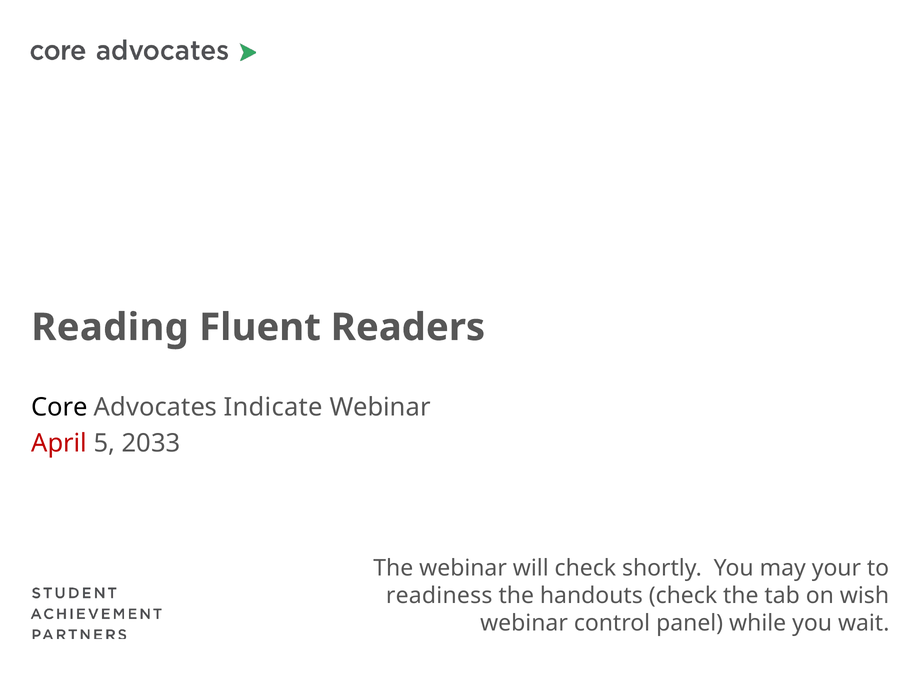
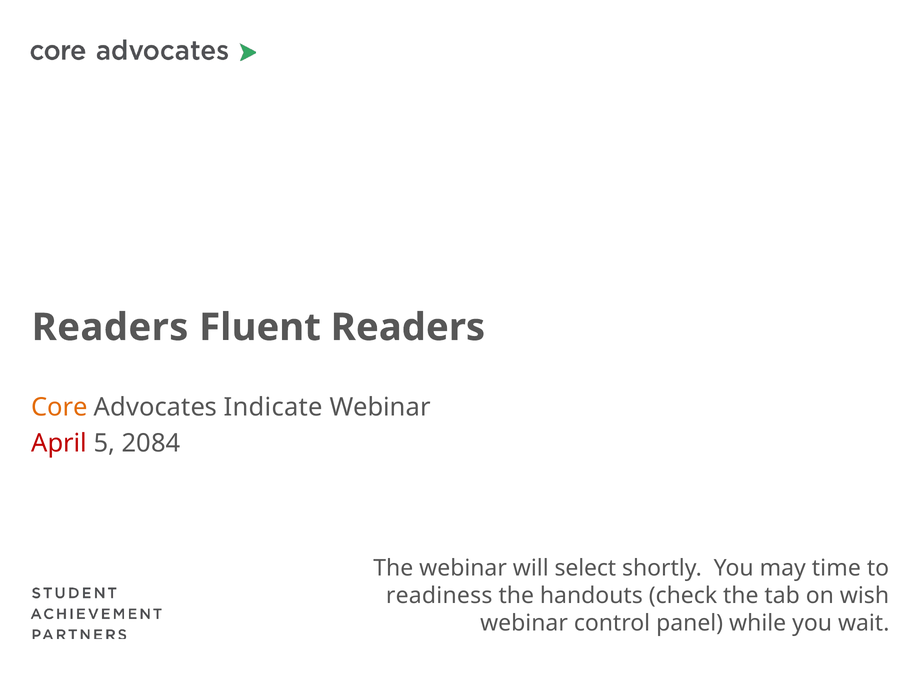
Reading at (110, 327): Reading -> Readers
Core colour: black -> orange
2033: 2033 -> 2084
will check: check -> select
your: your -> time
